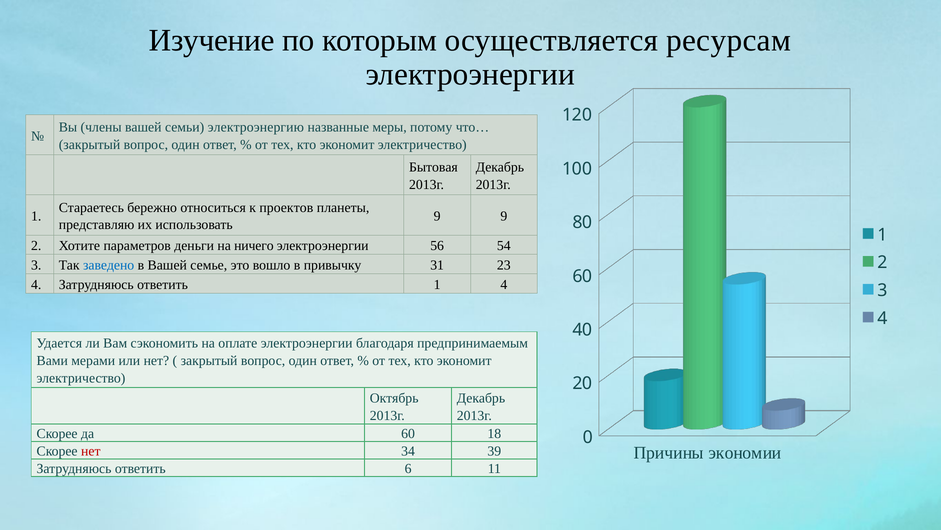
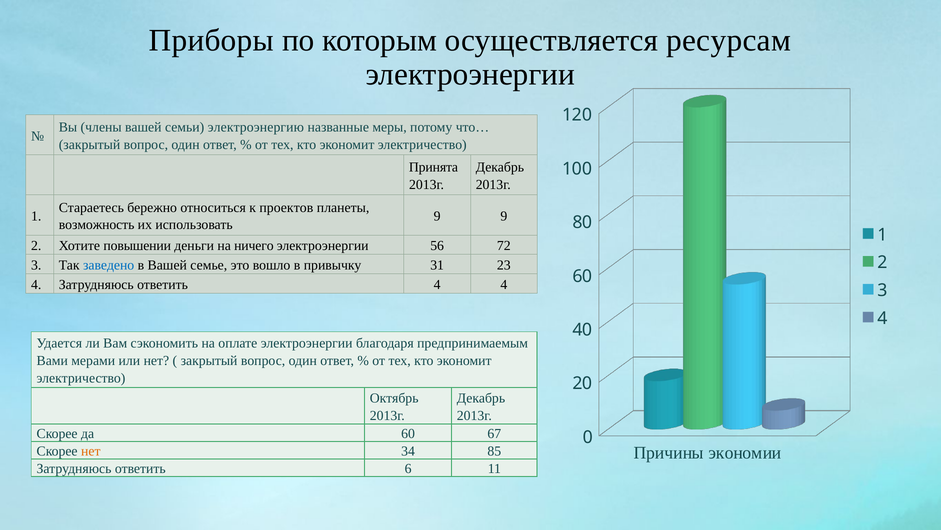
Изучение: Изучение -> Приборы
Бытовая: Бытовая -> Принята
представляю: представляю -> возможность
параметров: параметров -> повышении
54: 54 -> 72
ответить 1: 1 -> 4
18: 18 -> 67
нет at (91, 451) colour: red -> orange
39: 39 -> 85
